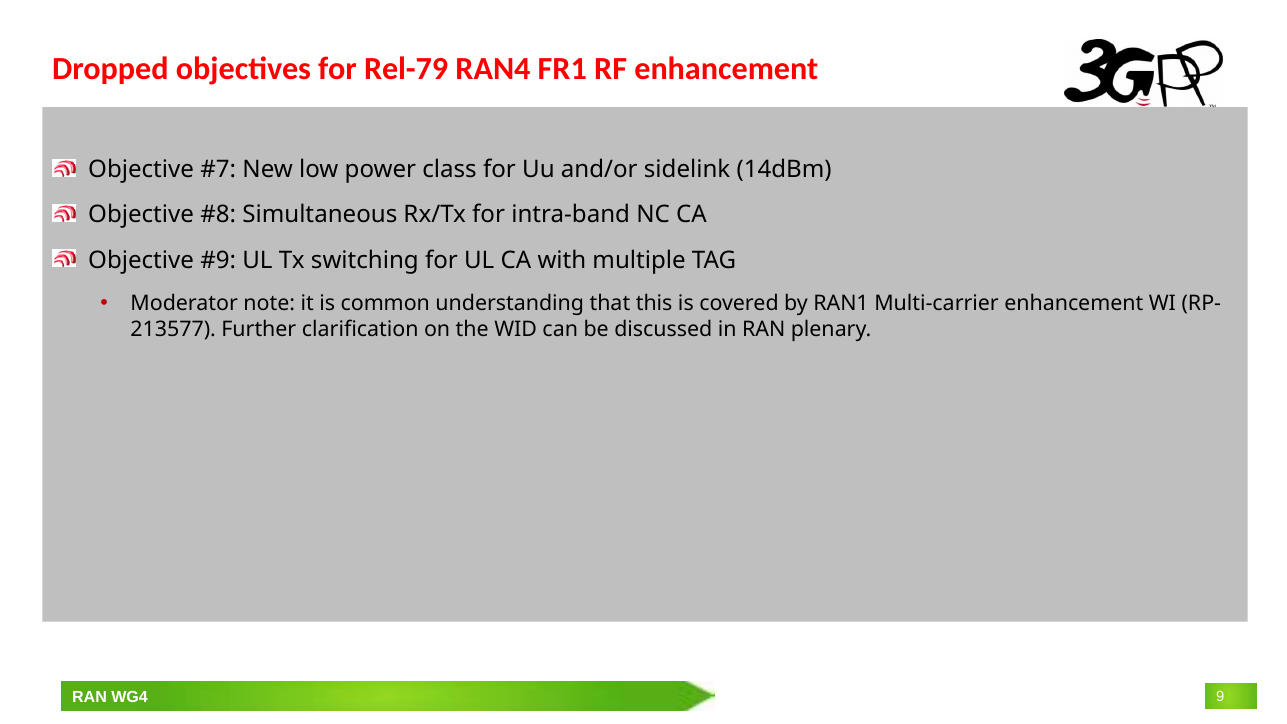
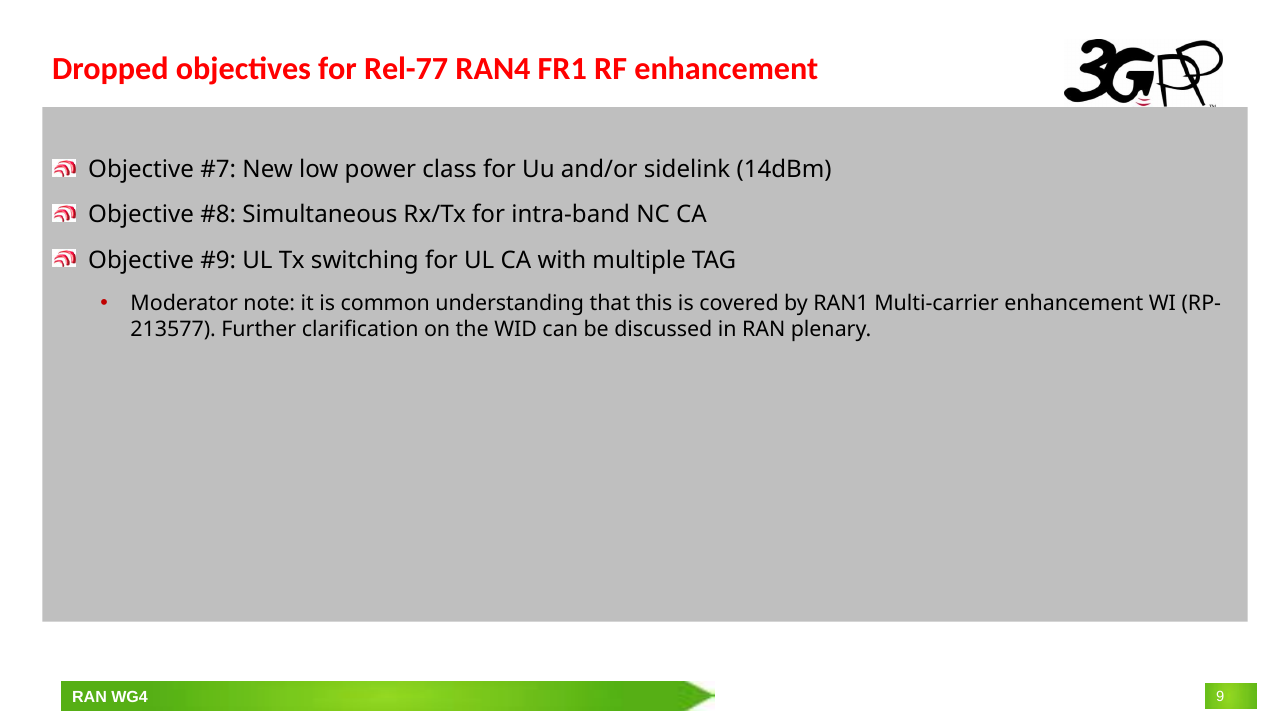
Rel-79: Rel-79 -> Rel-77
